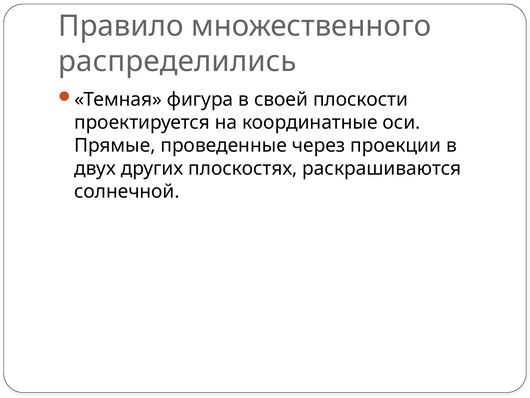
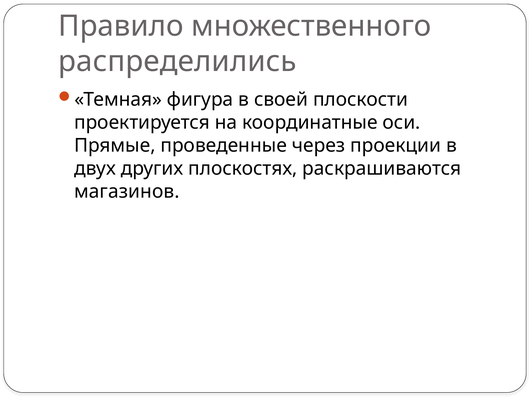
солнечной: солнечной -> магазинов
